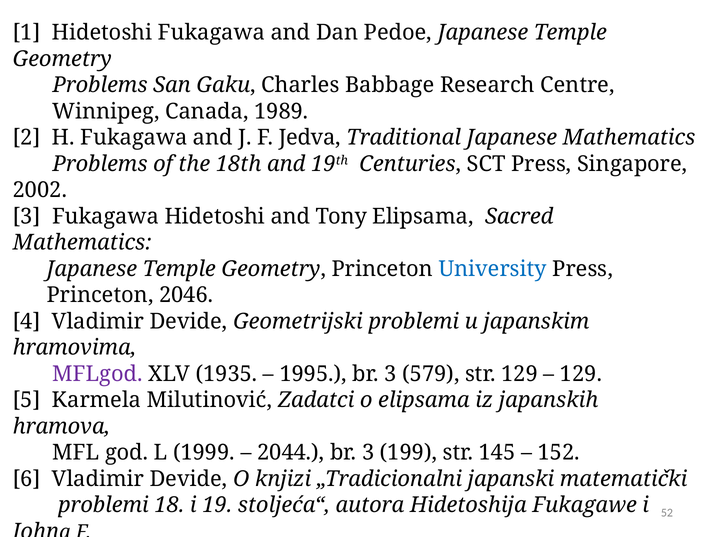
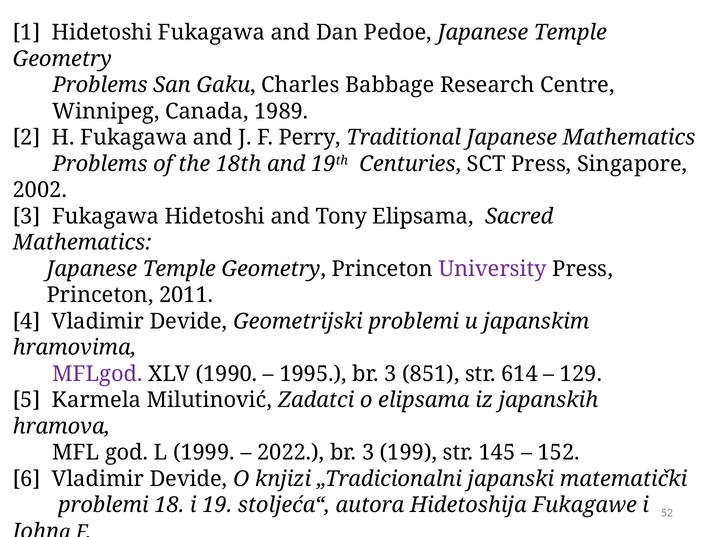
Jedva: Jedva -> Perry
University colour: blue -> purple
2046: 2046 -> 2011
1935: 1935 -> 1990
579: 579 -> 851
str 129: 129 -> 614
2044: 2044 -> 2022
